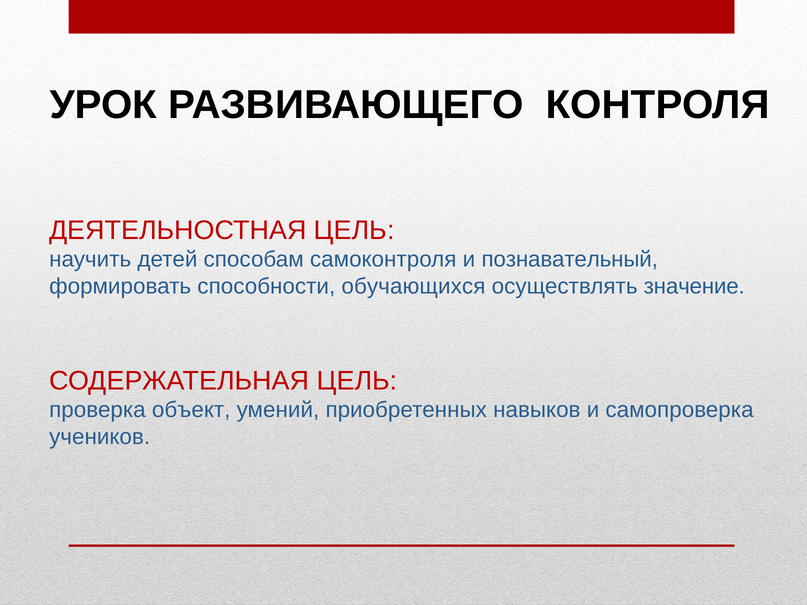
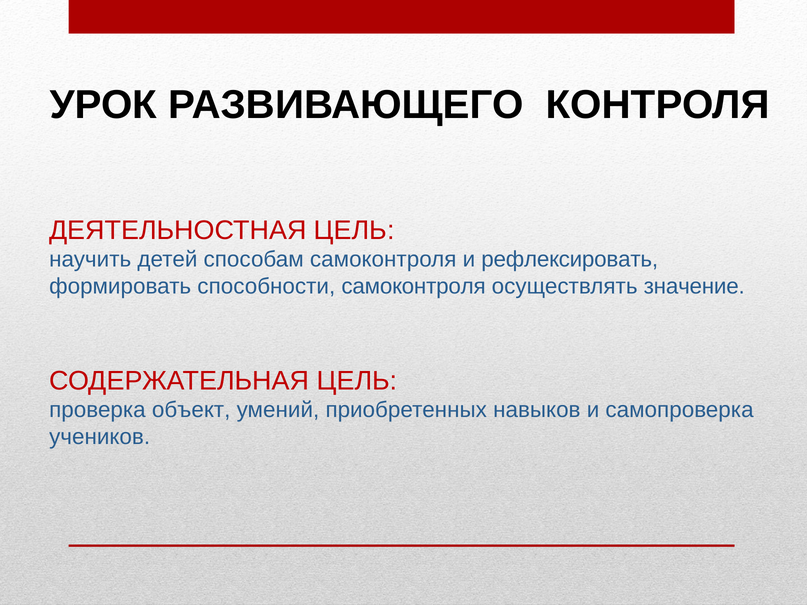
познавательный: познавательный -> рефлексировать
способности обучающихся: обучающихся -> самоконтроля
